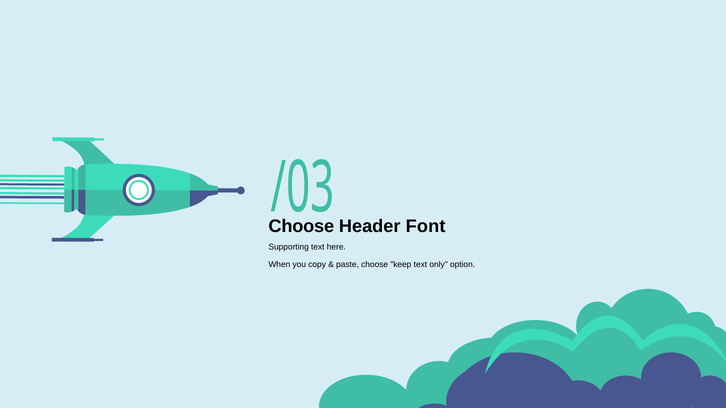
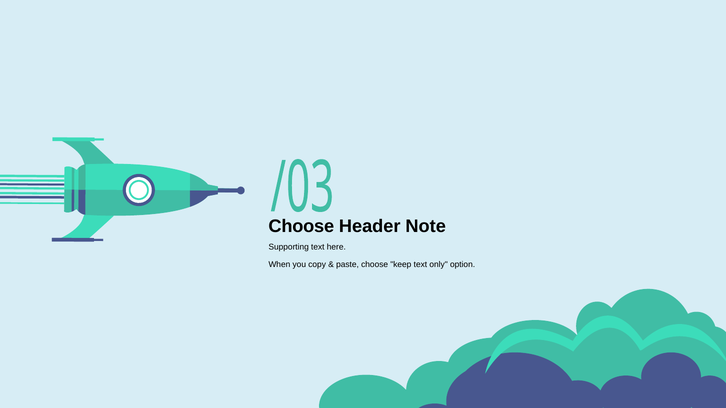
Font: Font -> Note
